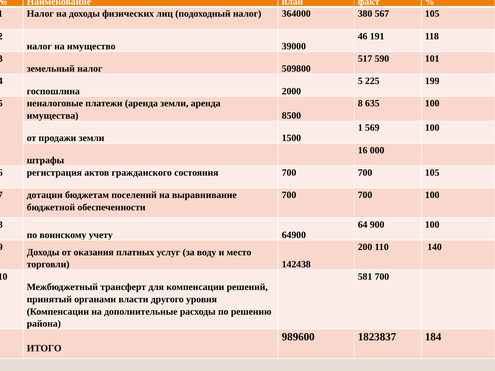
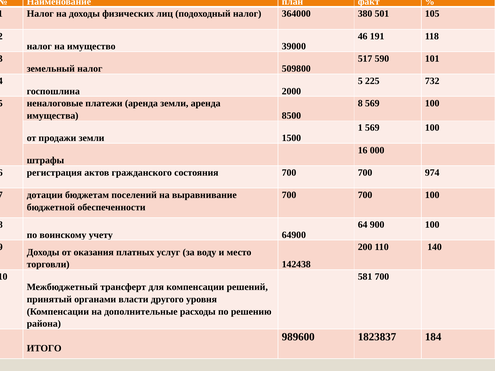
567: 567 -> 501
199: 199 -> 732
8 635: 635 -> 569
700 105: 105 -> 974
